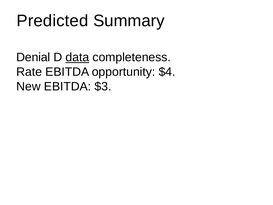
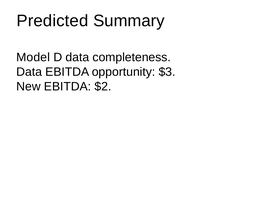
Denial: Denial -> Model
data at (77, 57) underline: present -> none
Rate at (29, 72): Rate -> Data
$4: $4 -> $3
$3: $3 -> $2
